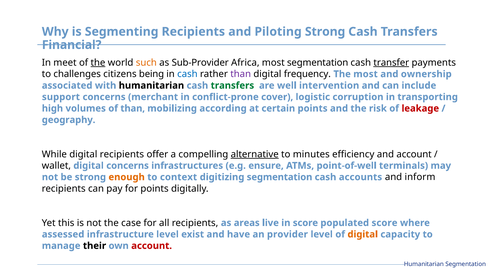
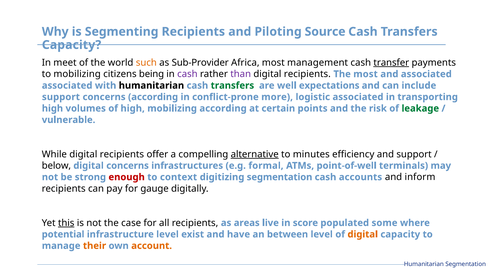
Piloting Strong: Strong -> Source
Financial at (72, 45): Financial -> Capacity
the at (98, 63) underline: present -> none
most segmentation: segmentation -> management
to challenges: challenges -> mobilizing
cash at (187, 74) colour: blue -> purple
frequency at (307, 74): frequency -> recipients
and ownership: ownership -> associated
intervention: intervention -> expectations
concerns merchant: merchant -> according
cover: cover -> more
logistic corruption: corruption -> associated
of than: than -> high
leakage colour: red -> green
geography: geography -> vulnerable
and account: account -> support
wallet: wallet -> below
ensure: ensure -> formal
enough colour: orange -> red
for points: points -> gauge
this underline: none -> present
populated score: score -> some
assessed: assessed -> potential
provider: provider -> between
their colour: black -> orange
account at (152, 246) colour: red -> orange
